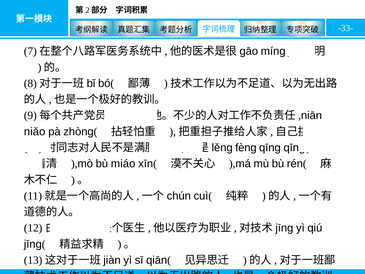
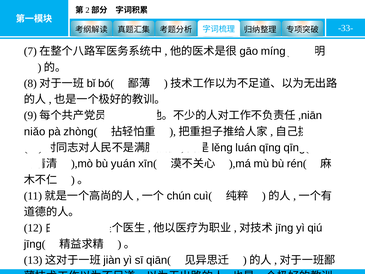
fèng: fèng -> luán
miáo: miáo -> yuán
